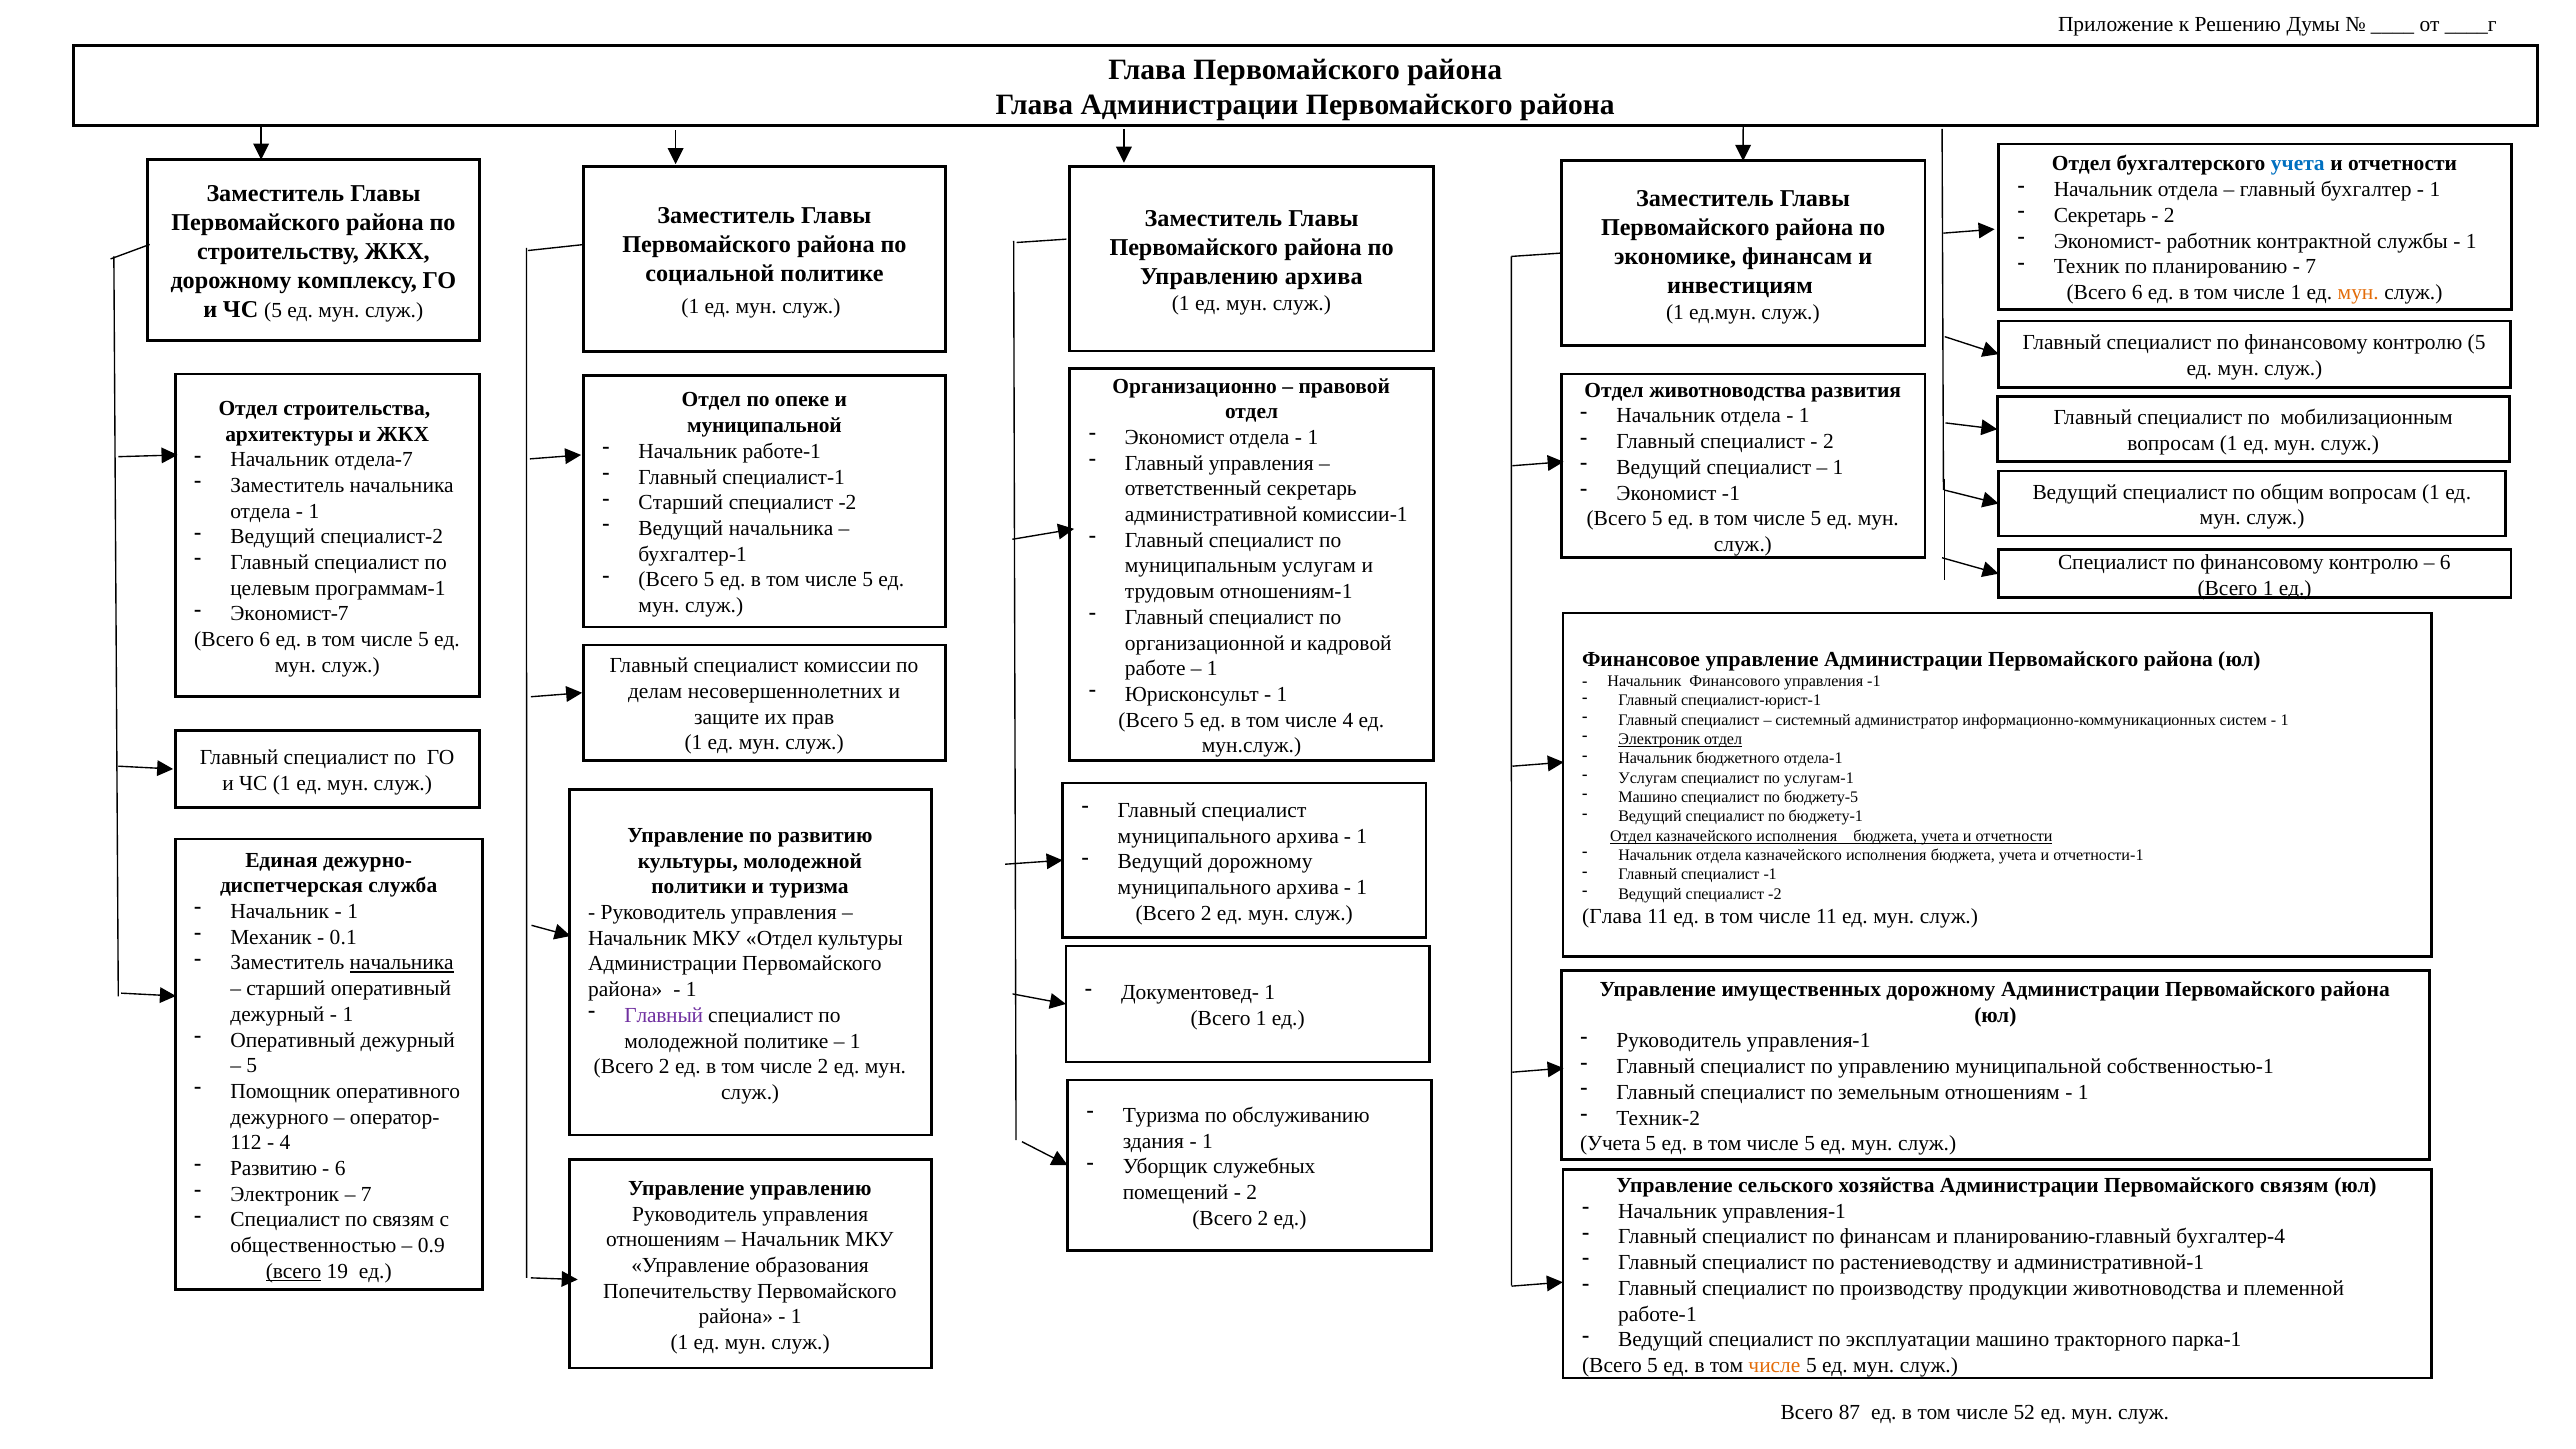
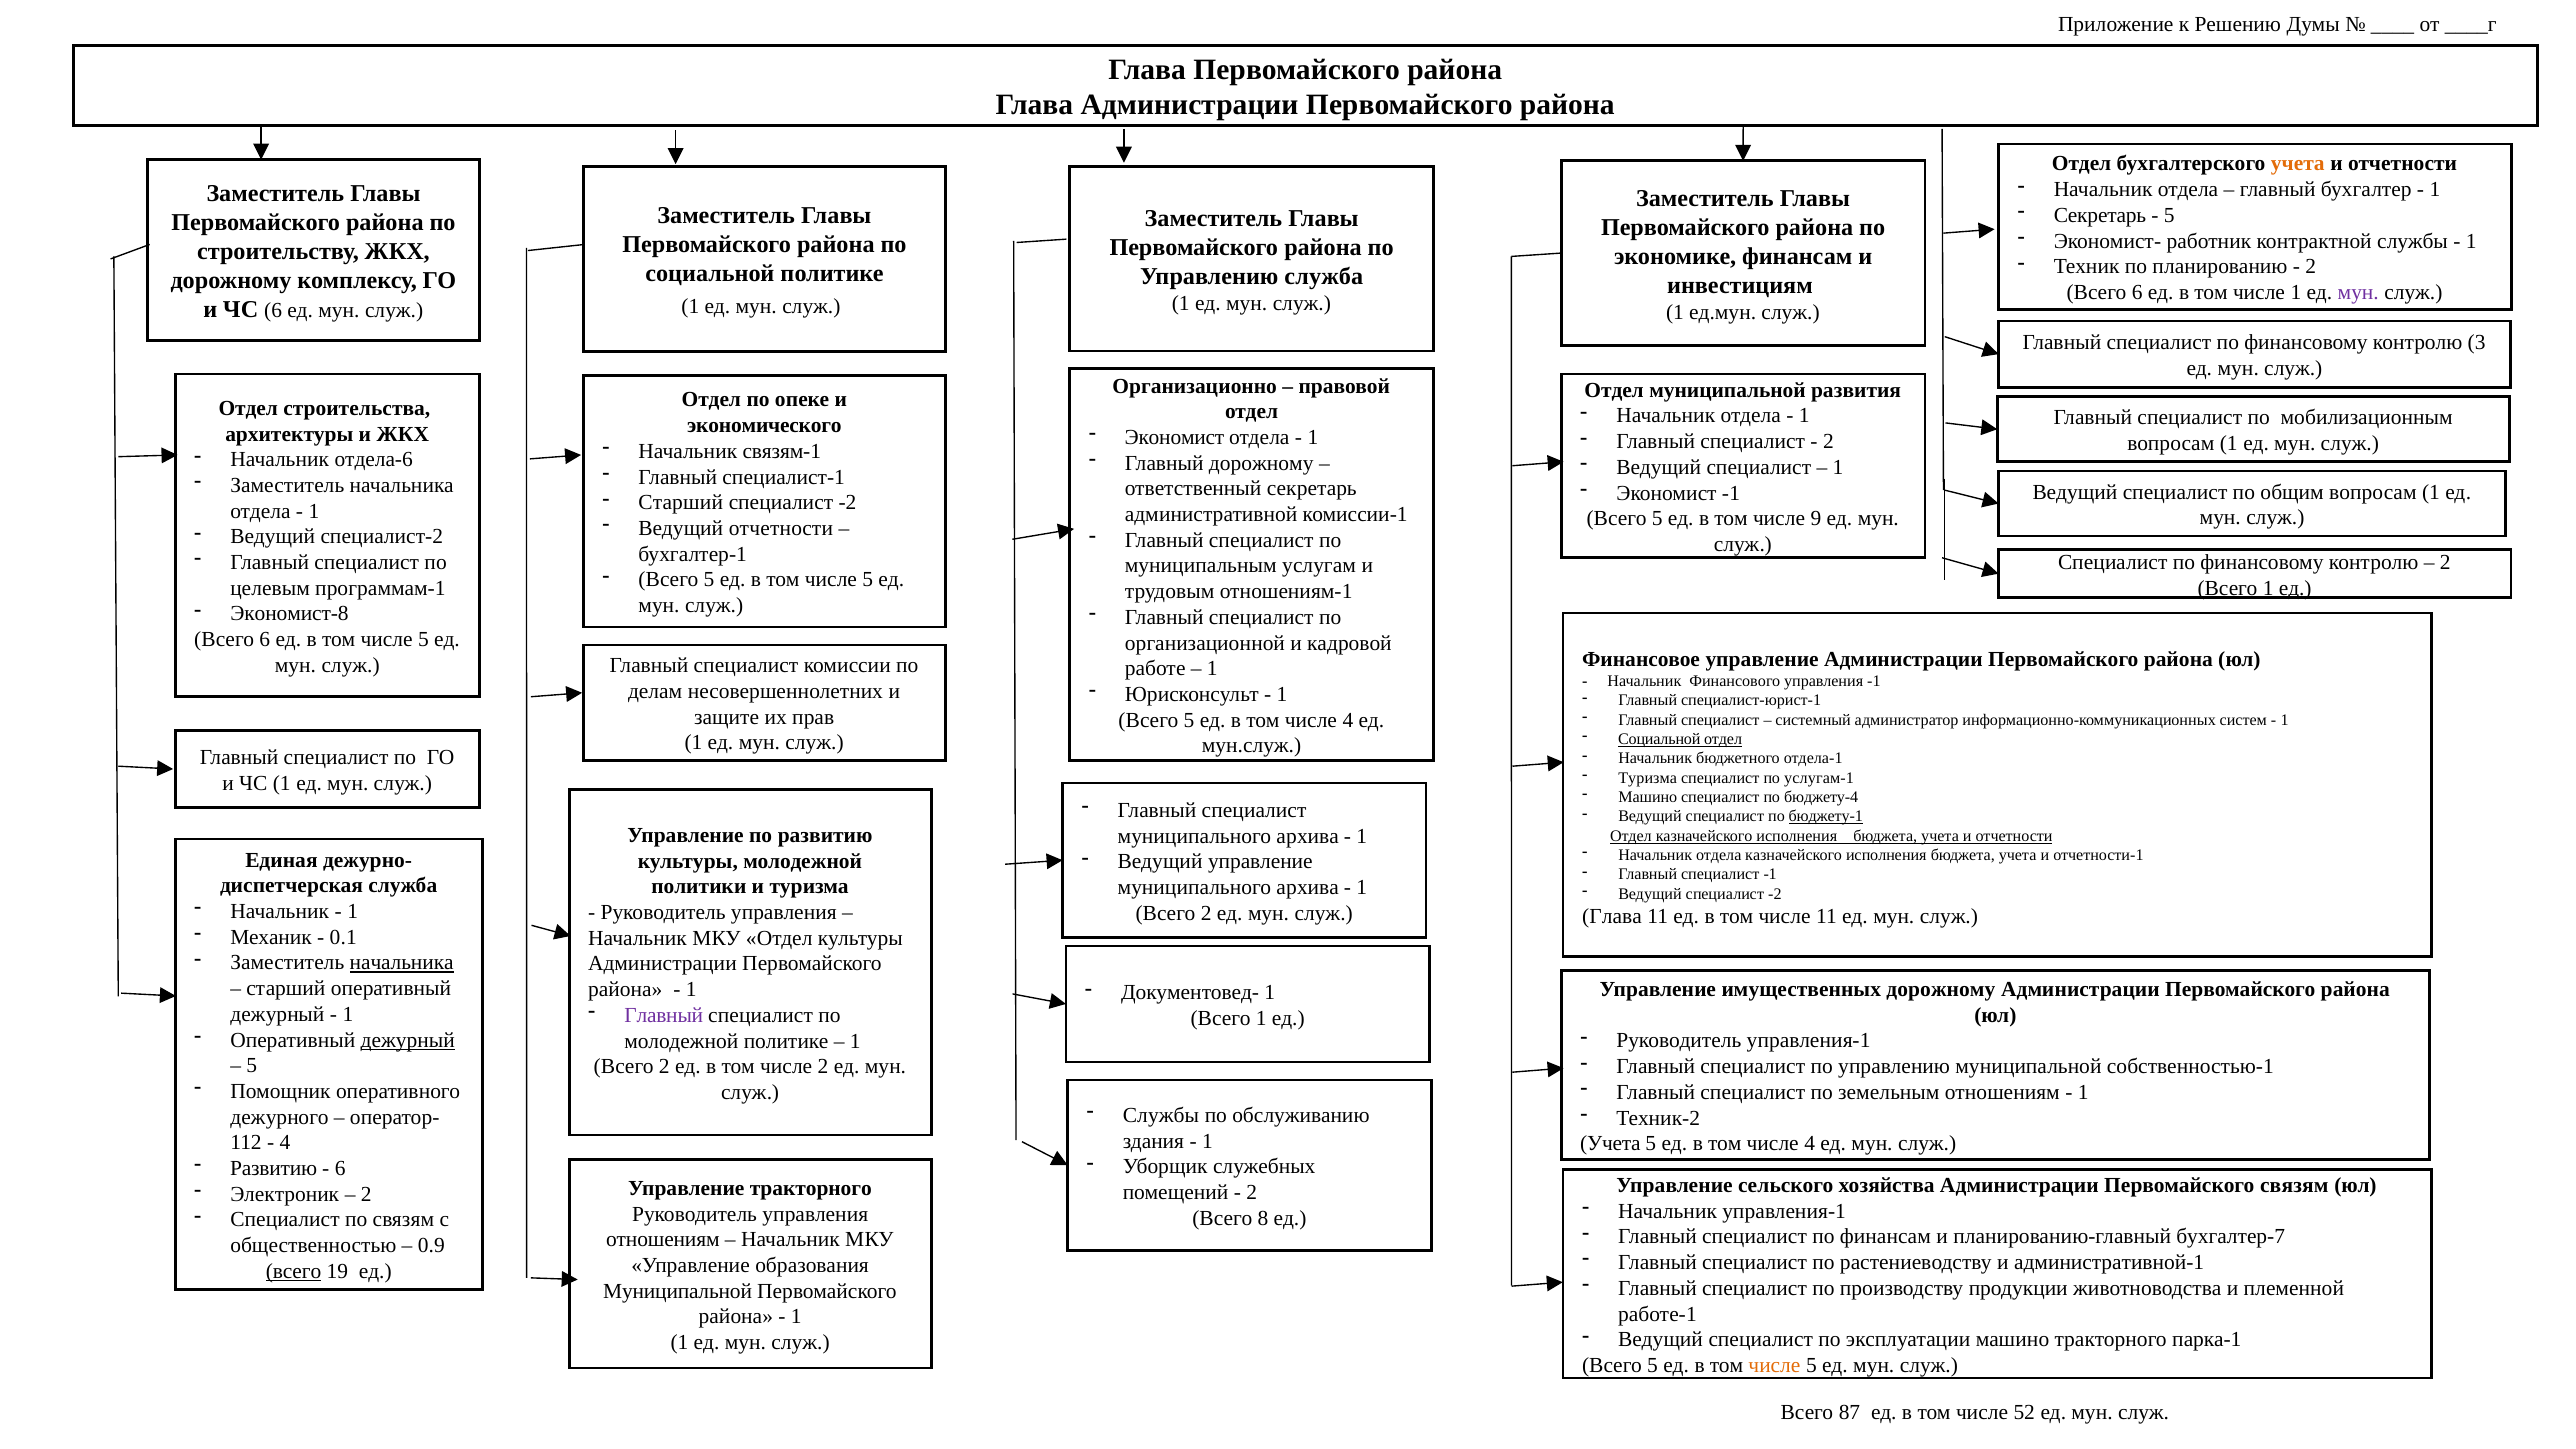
учета at (2298, 164) colour: blue -> orange
2 at (2169, 215): 2 -> 5
7 at (2311, 267): 7 -> 2
Управлению архива: архива -> служба
мун at (2358, 292) colour: orange -> purple
ЧС 5: 5 -> 6
контролю 5: 5 -> 3
Отдел животноводства: животноводства -> муниципальной
муниципальной at (764, 426): муниципальной -> экономического
Начальник работе-1: работе-1 -> связям-1
отдела-7: отдела-7 -> отдела-6
Главный управления: управления -> дорожному
5 at (1816, 519): 5 -> 9
Ведущий начальника: начальника -> отчетности
6 at (2445, 562): 6 -> 2
Экономист-7: Экономист-7 -> Экономист-8
Электроник at (1659, 739): Электроник -> Социальной
Услугам at (1648, 778): Услугам -> Туризма
бюджету-5: бюджету-5 -> бюджету-4
бюджету-1 underline: none -> present
Ведущий дорожному: дорожному -> управление
дежурный at (408, 1040) underline: none -> present
Туризма at (1161, 1115): Туризма -> Службы
5 at (1810, 1144): 5 -> 4
Управление управлению: управлению -> тракторного
7 at (366, 1194): 7 -> 2
2 at (1263, 1218): 2 -> 8
бухгалтер-4: бухгалтер-4 -> бухгалтер-7
Попечительству at (677, 1291): Попечительству -> Муниципальной
